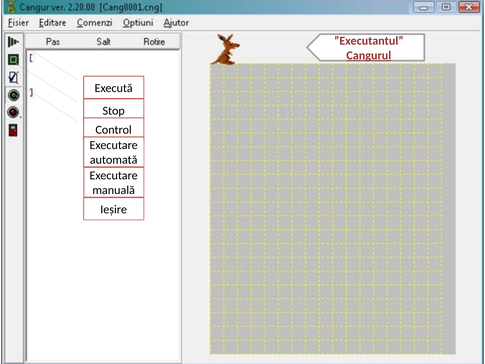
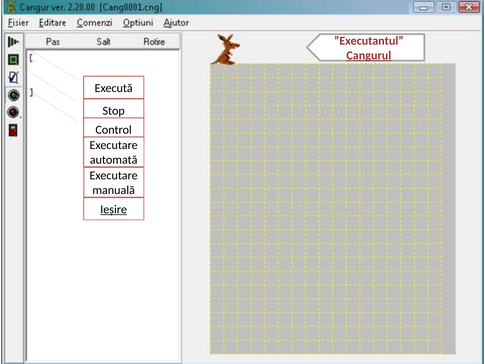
Ieșire underline: none -> present
